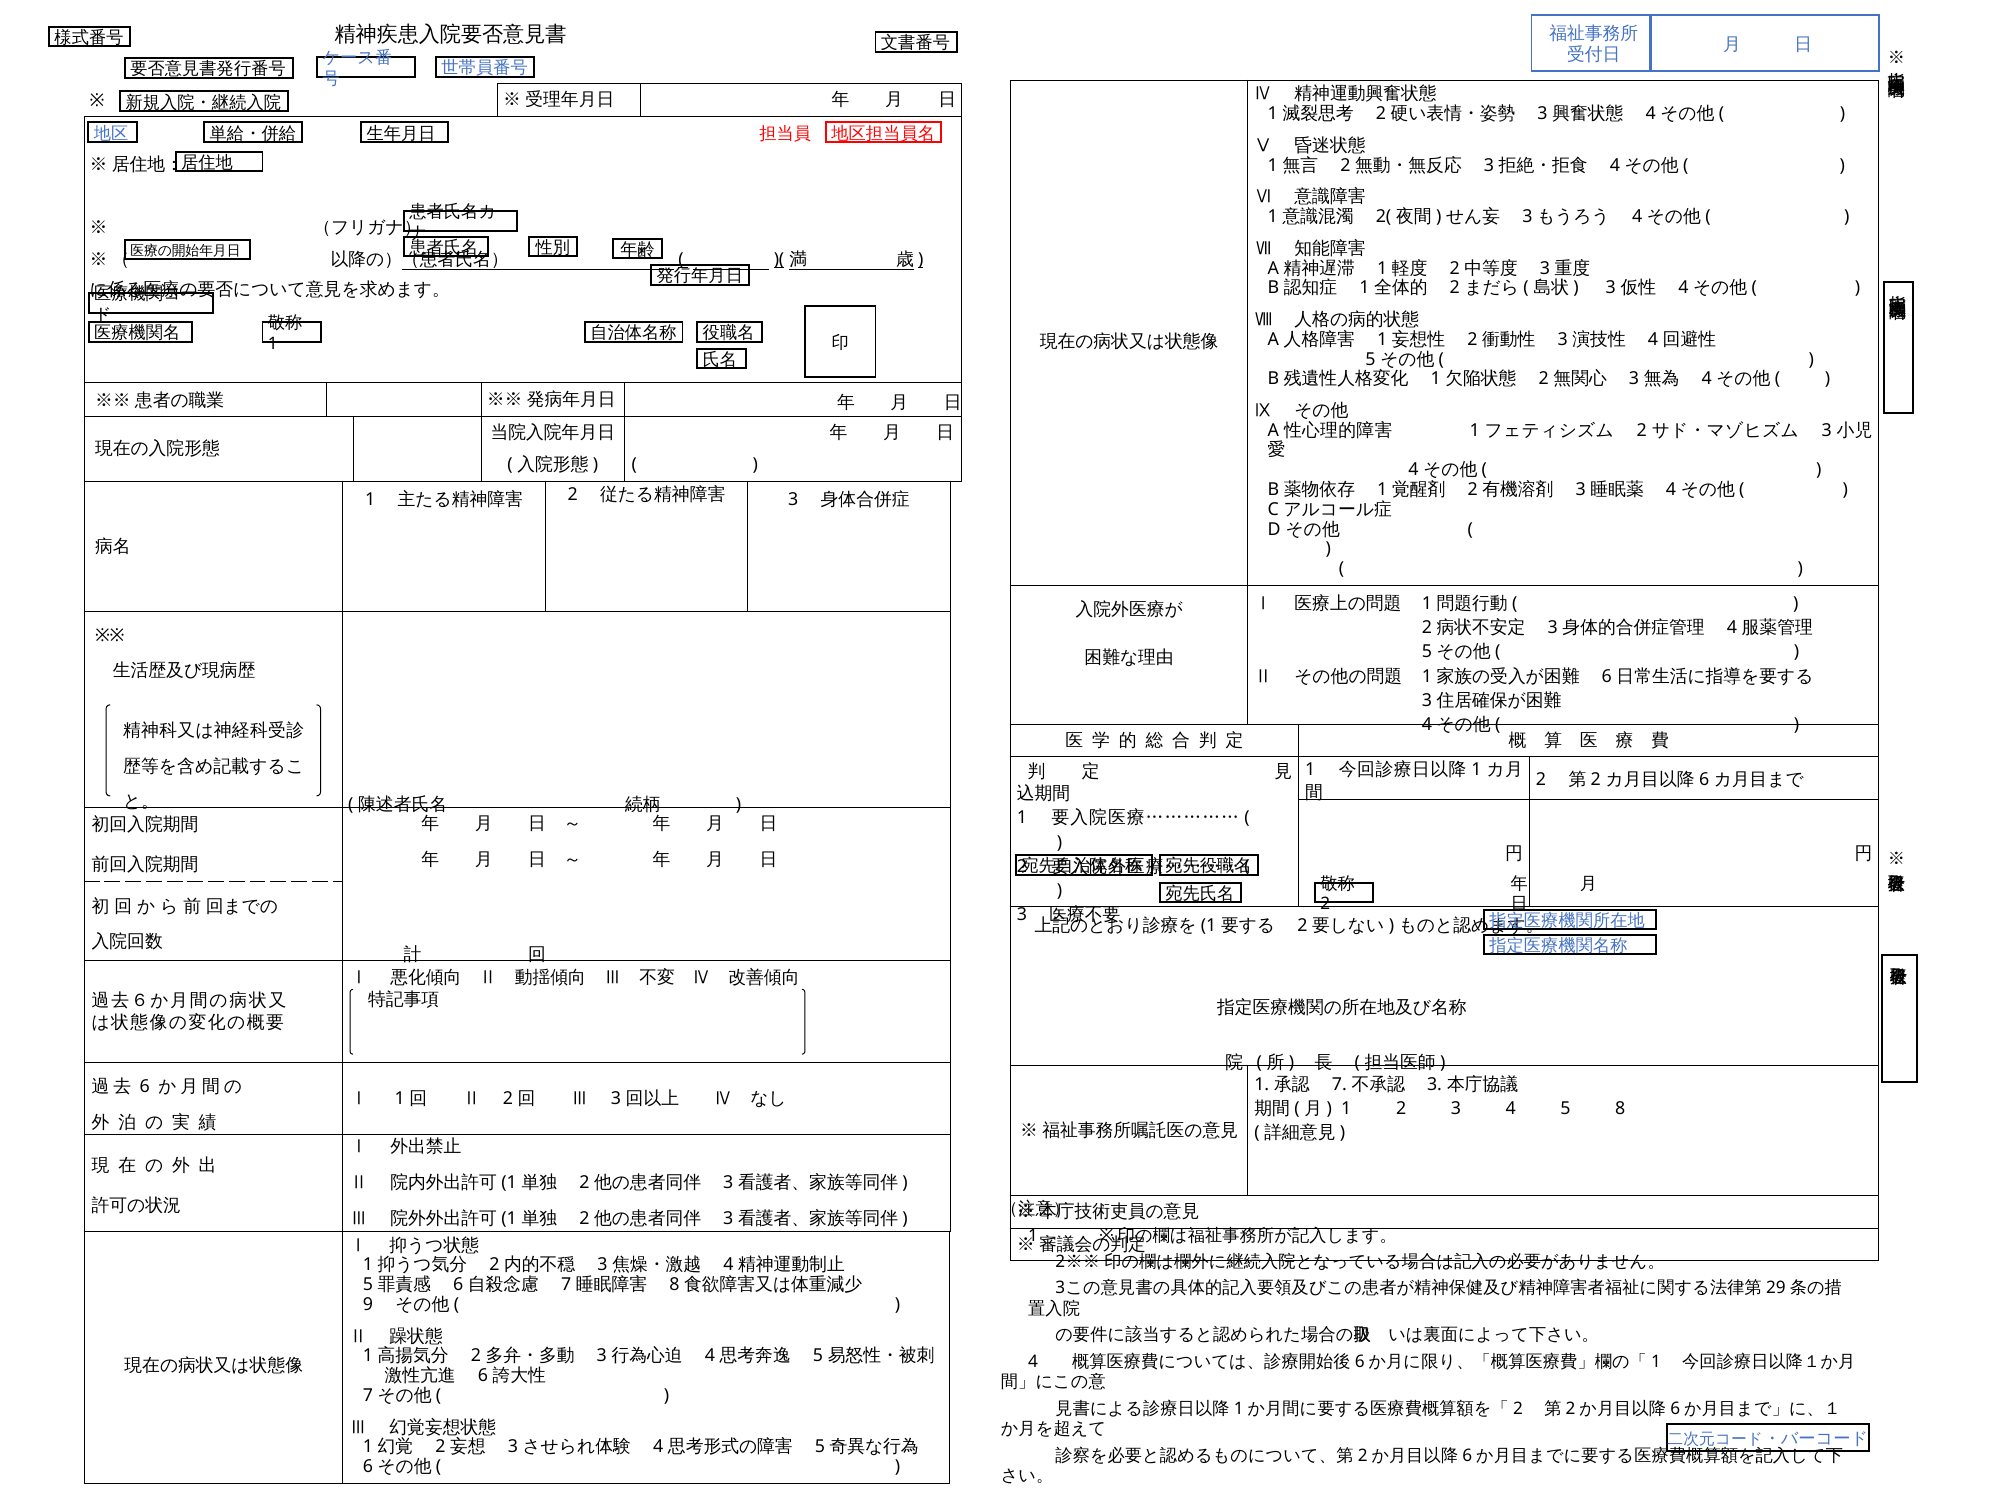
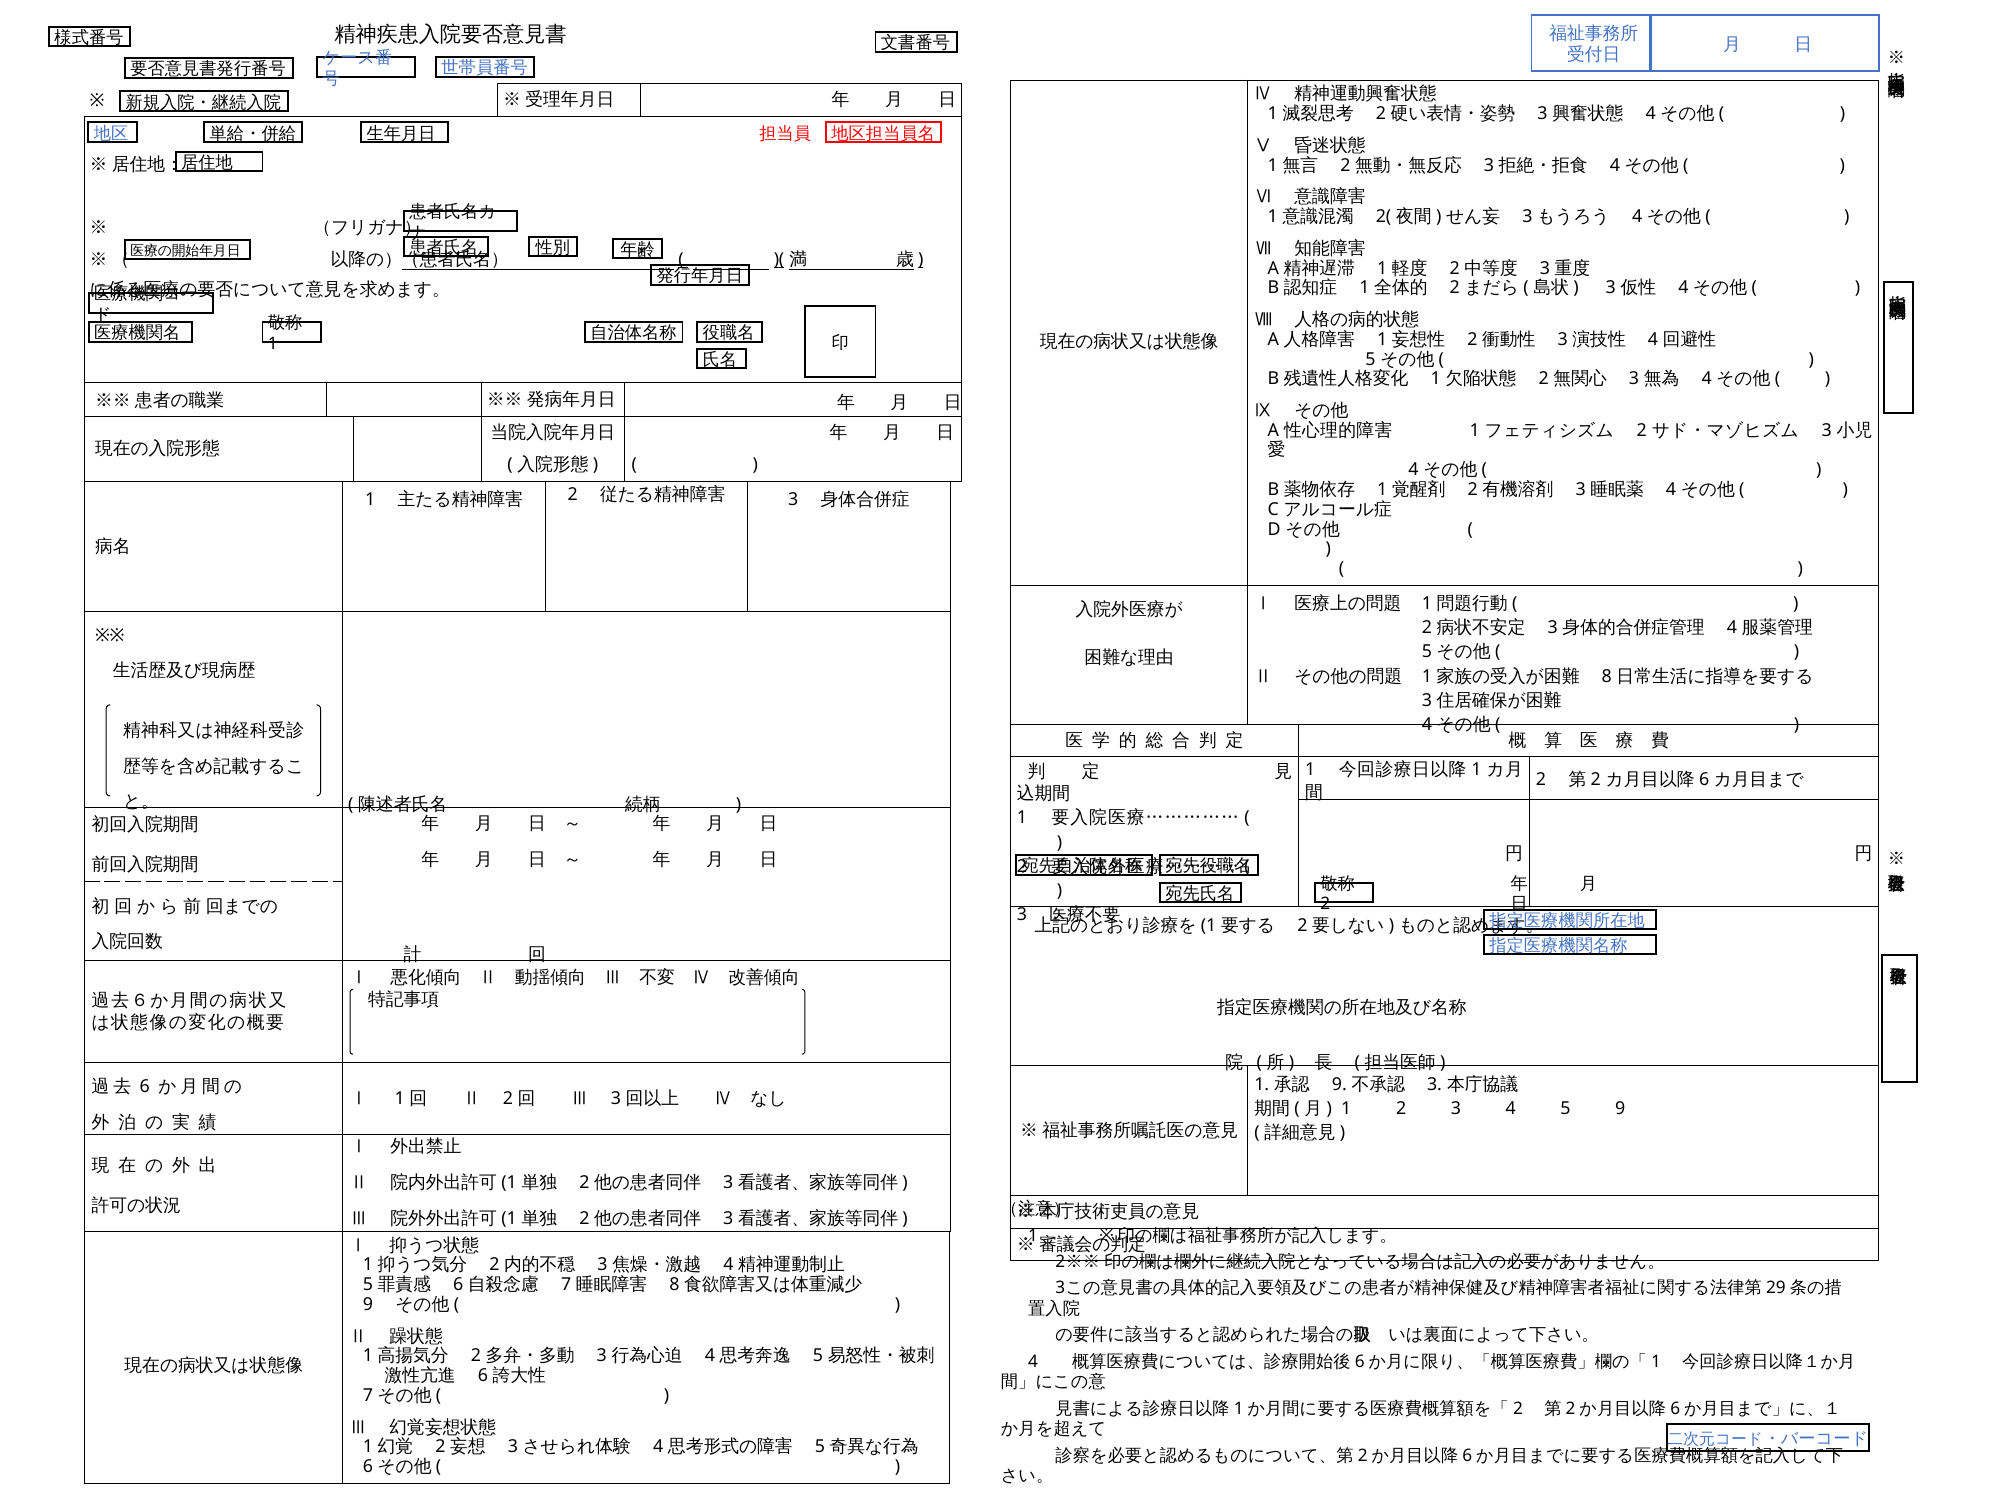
6 at (1607, 676): 6 -> 8
7 at (1339, 1084): 7 -> 9
5 8: 8 -> 9
